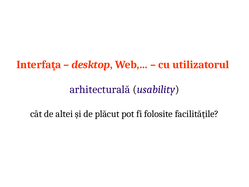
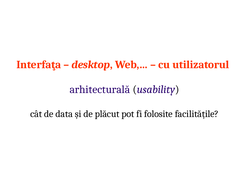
altei: altei -> data
